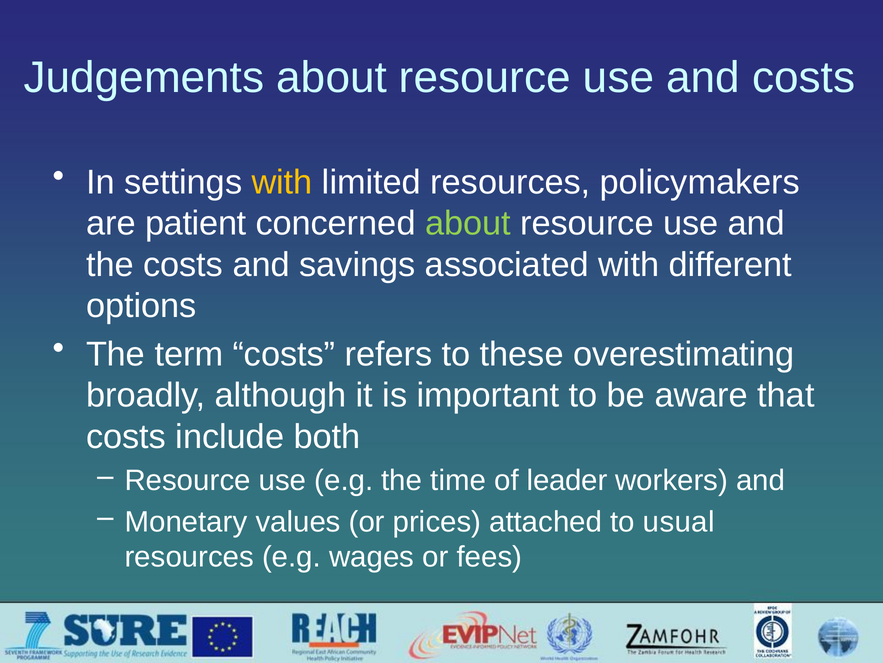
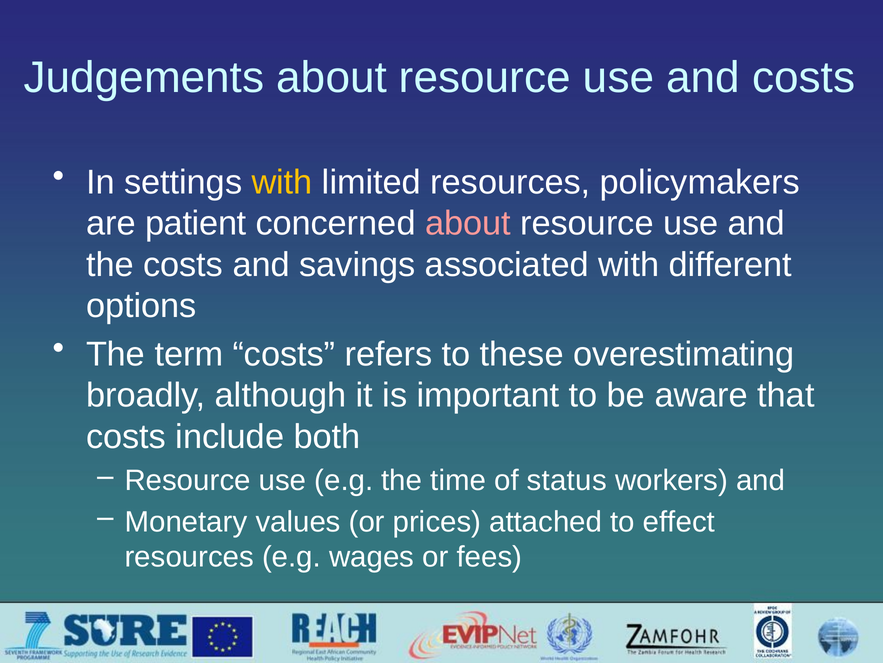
about at (468, 223) colour: light green -> pink
leader: leader -> status
usual: usual -> effect
